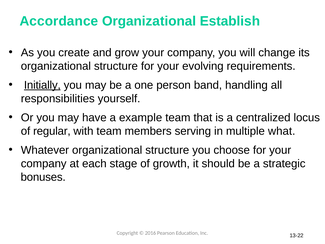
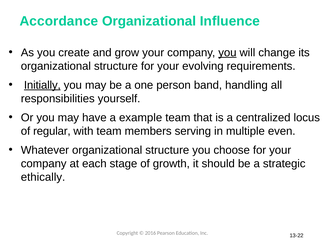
Establish: Establish -> Influence
you at (227, 53) underline: none -> present
what: what -> even
bonuses: bonuses -> ethically
